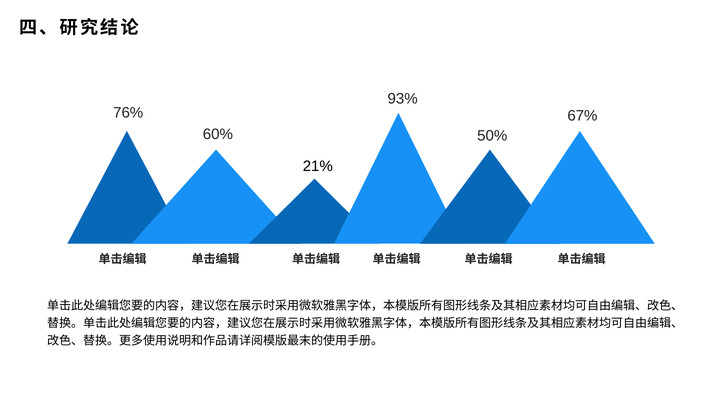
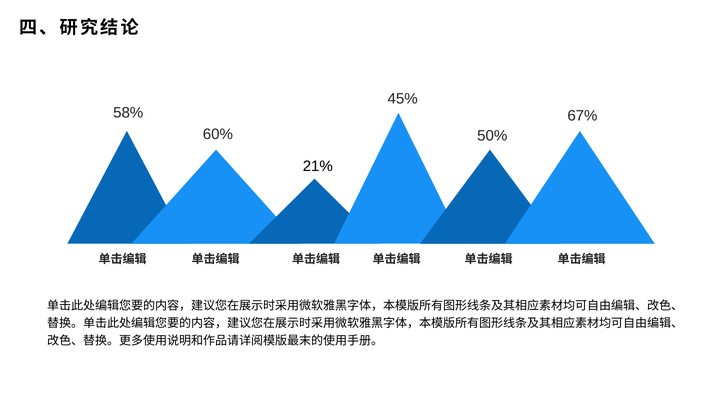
93%: 93% -> 45%
76%: 76% -> 58%
